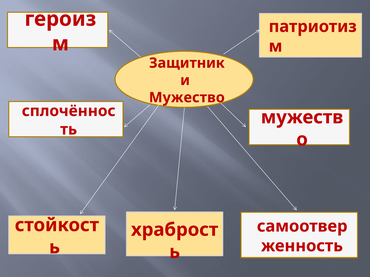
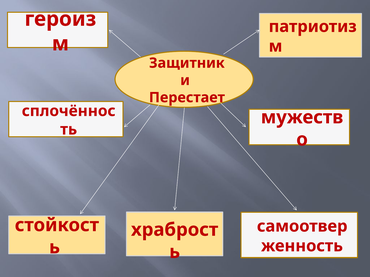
Мужество: Мужество -> Перестает
